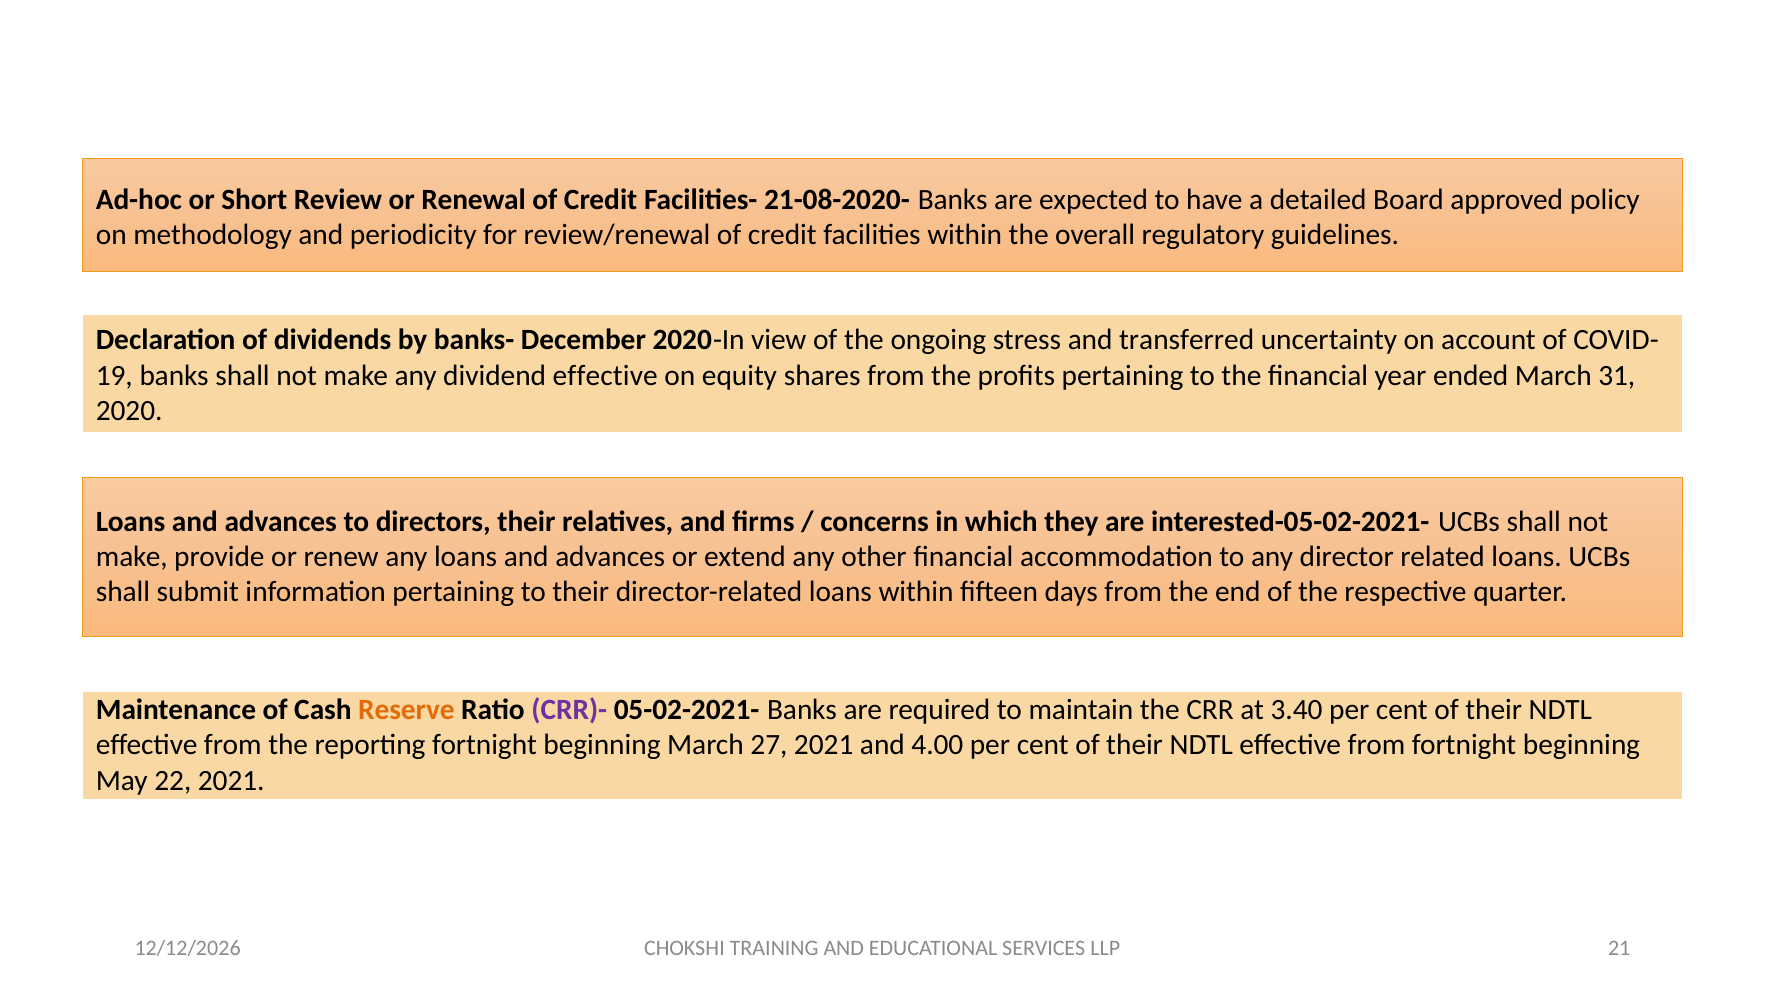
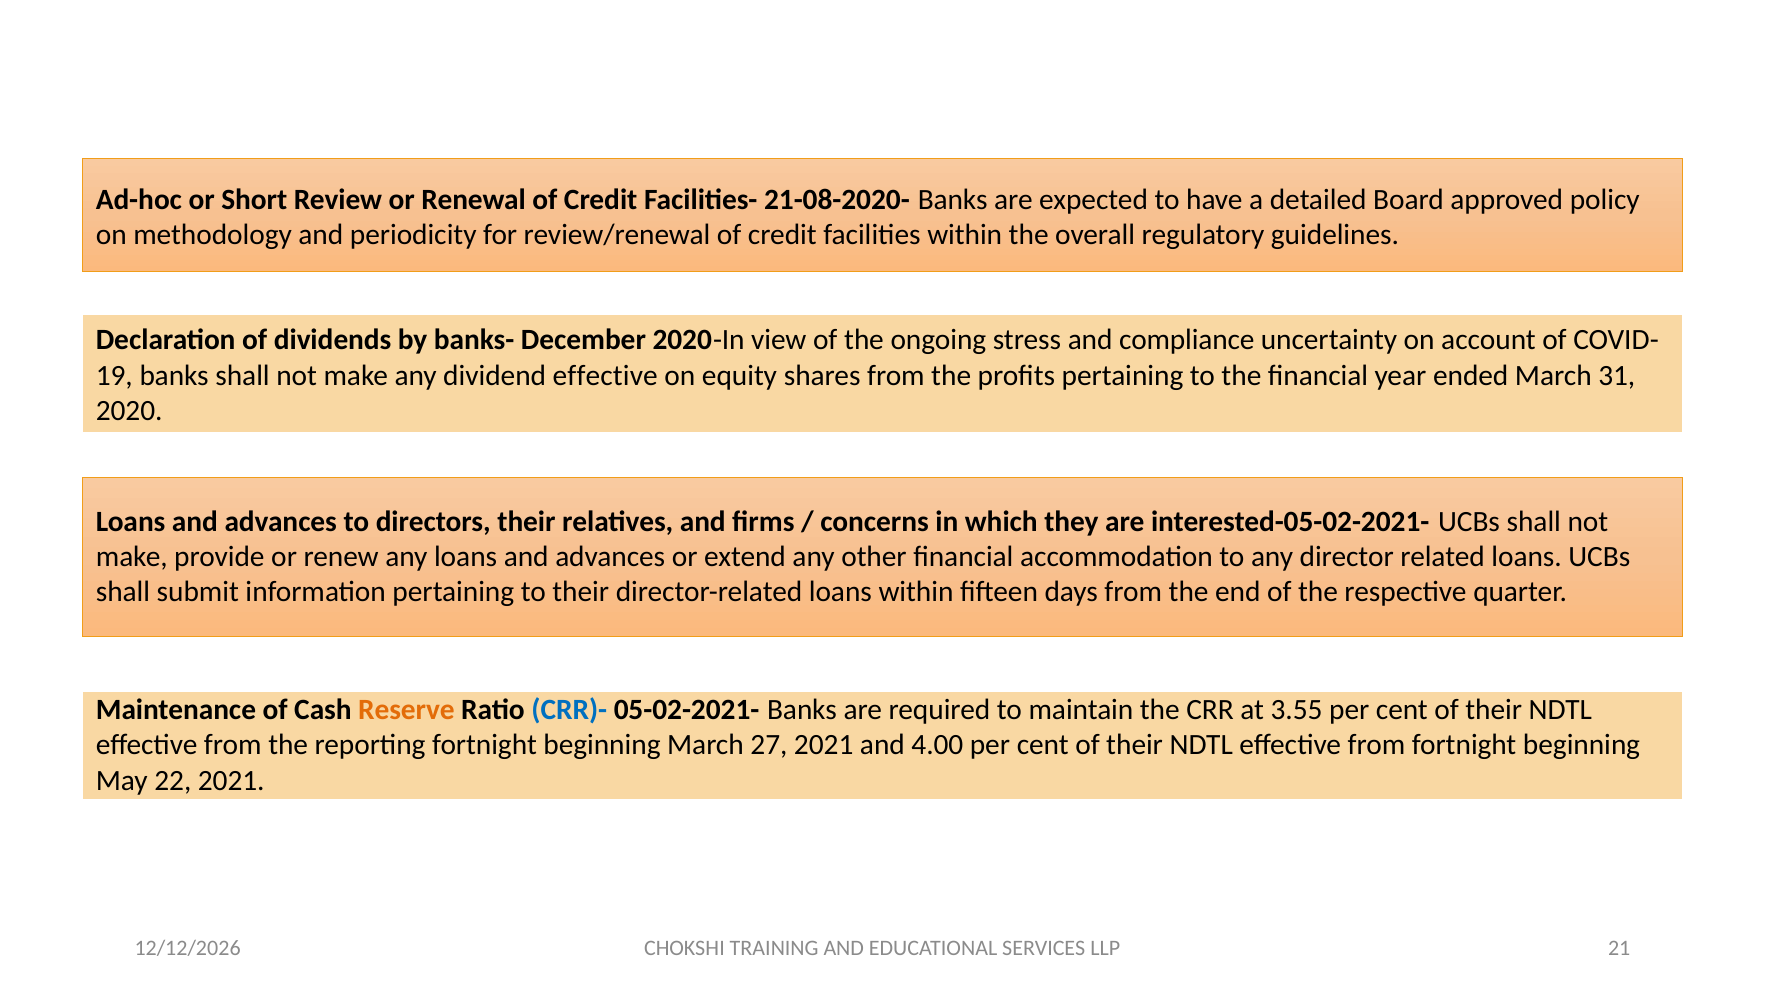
transferred: transferred -> compliance
CRR)- colour: purple -> blue
3.40: 3.40 -> 3.55
